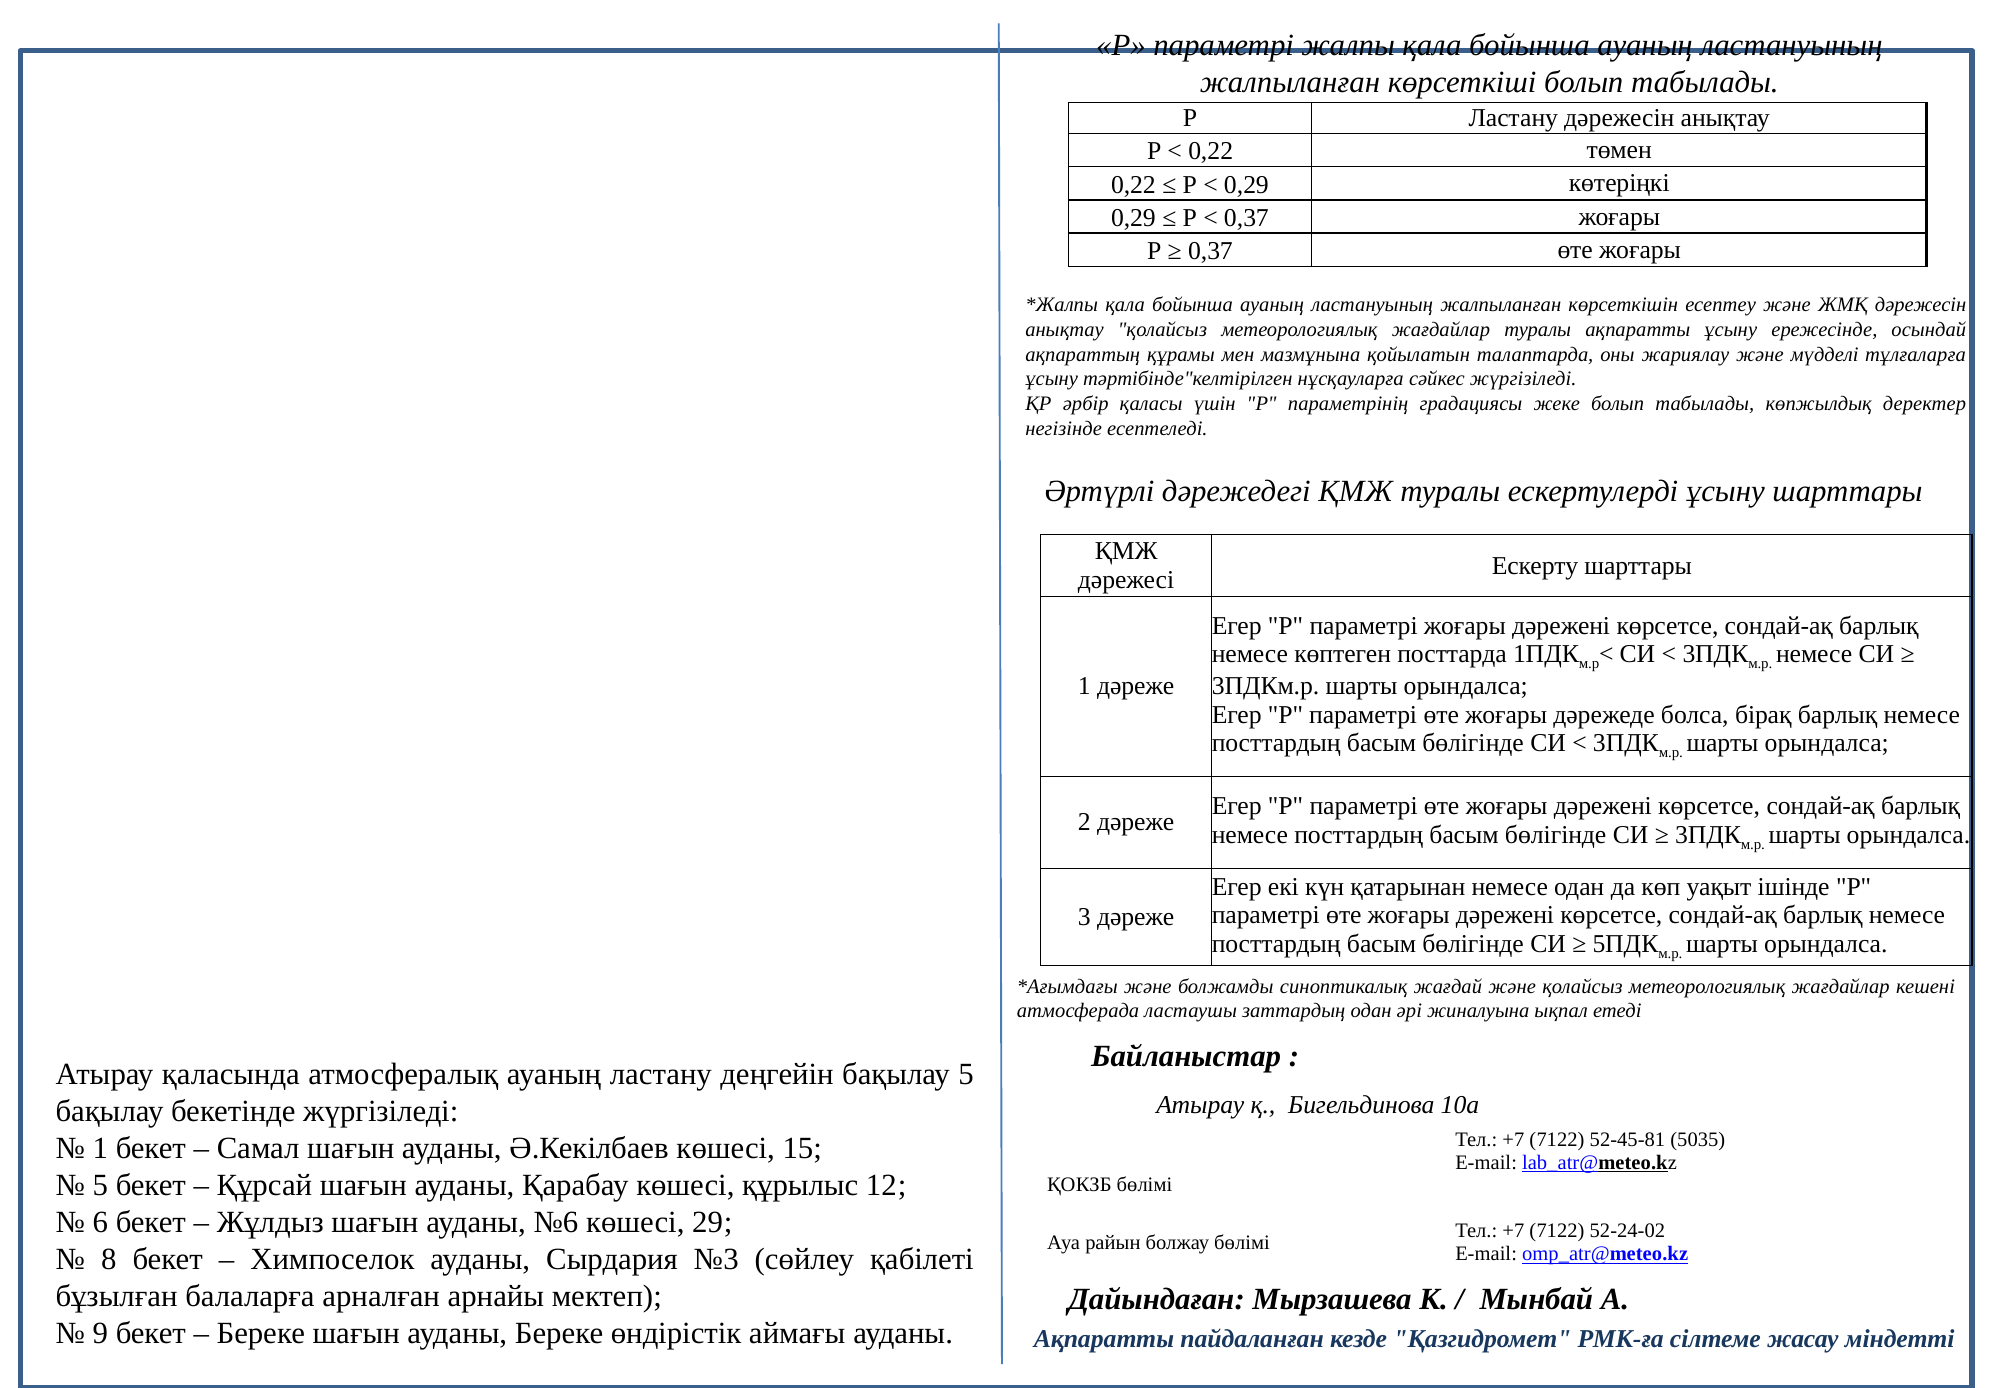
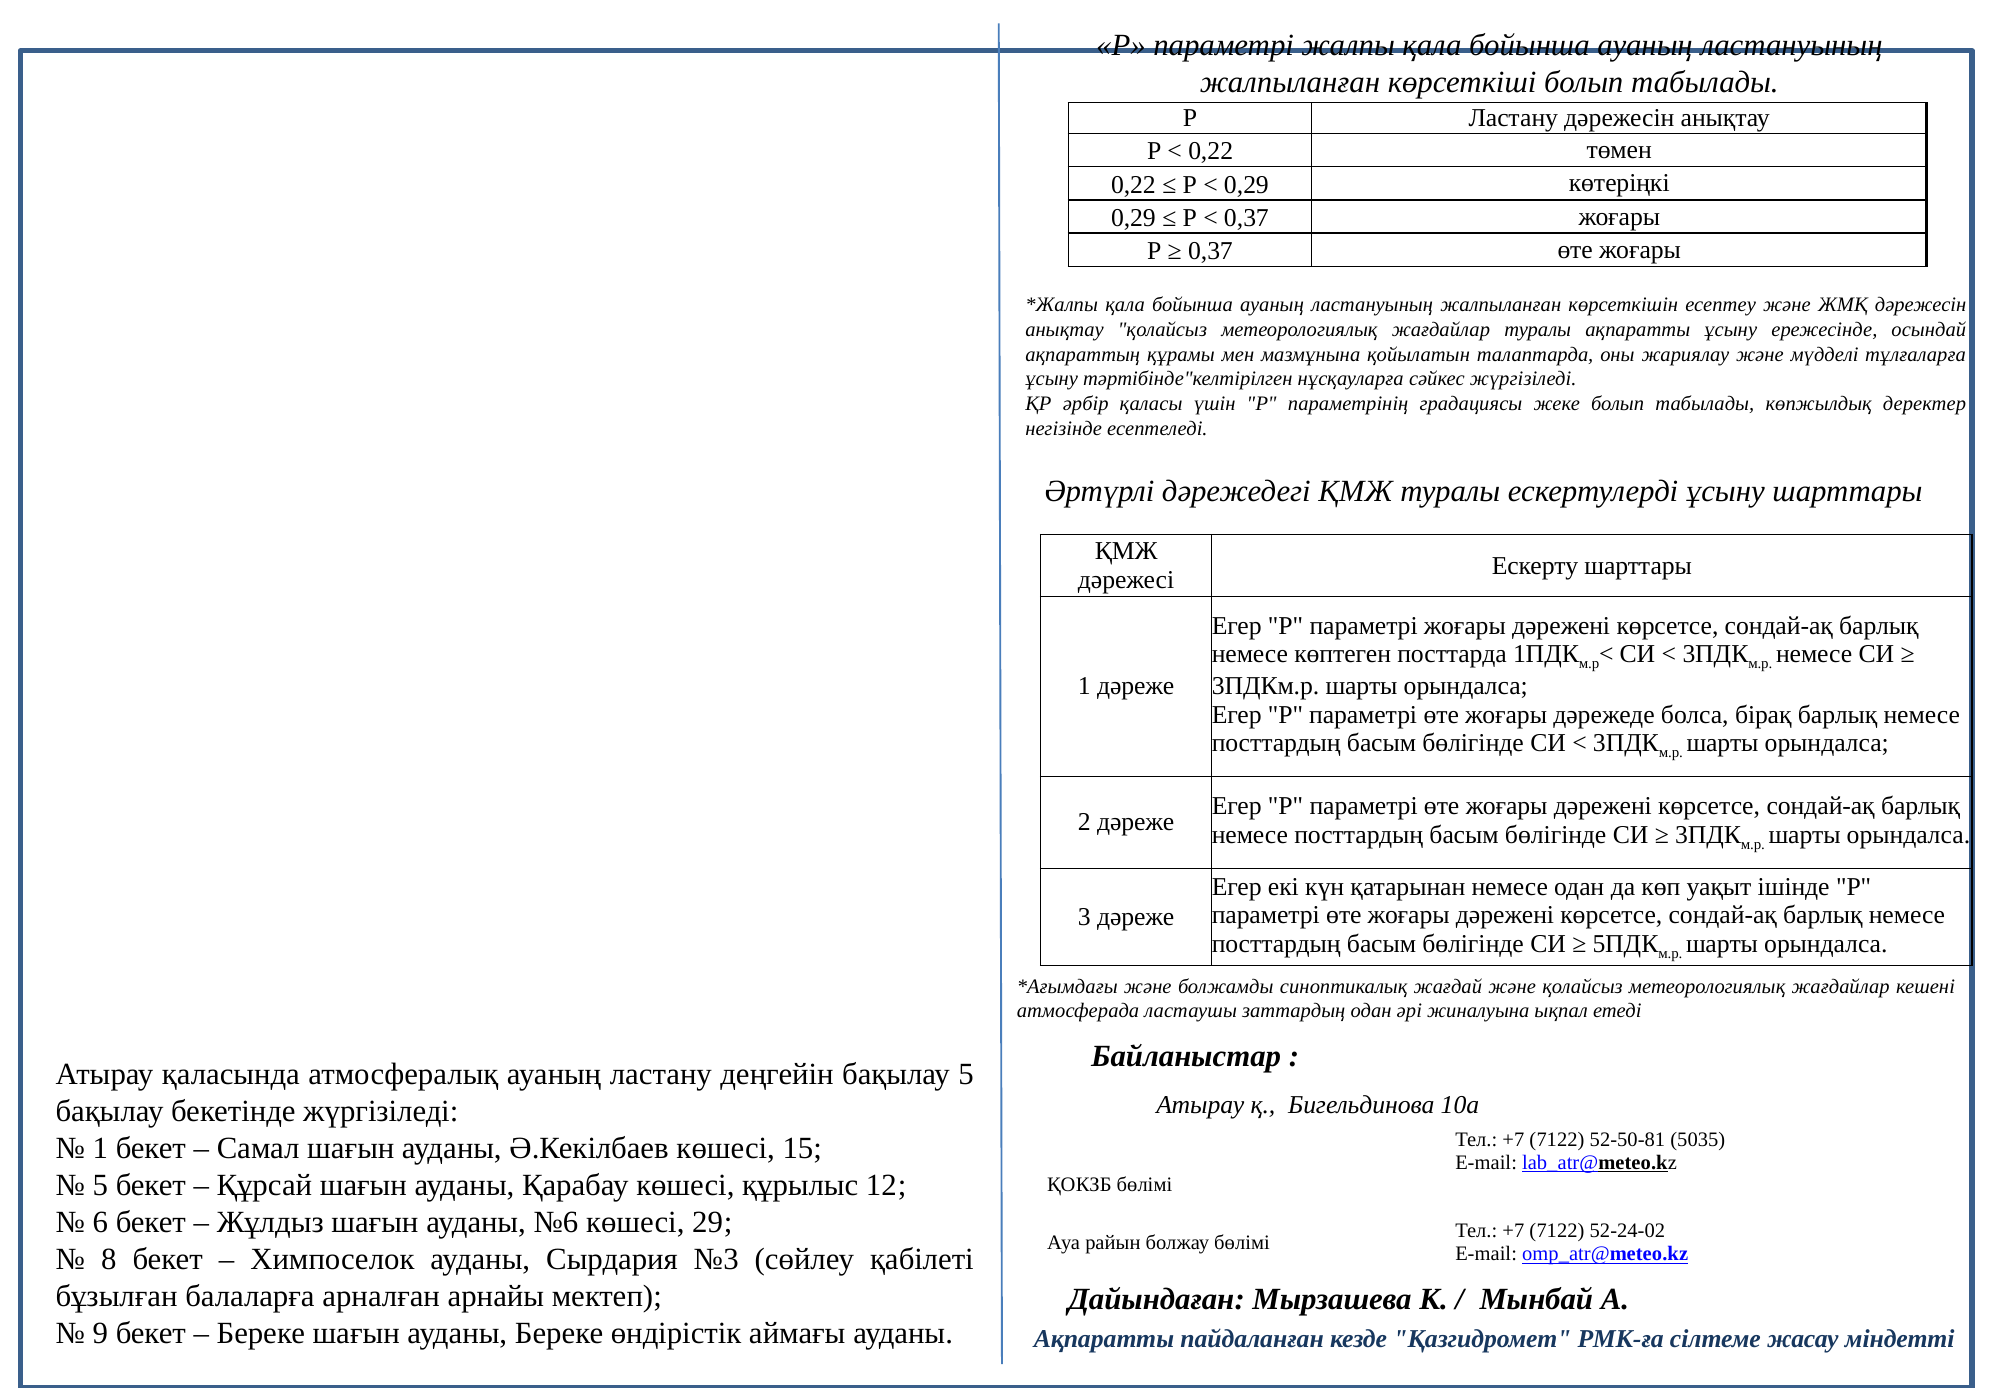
52-45-81: 52-45-81 -> 52-50-81
